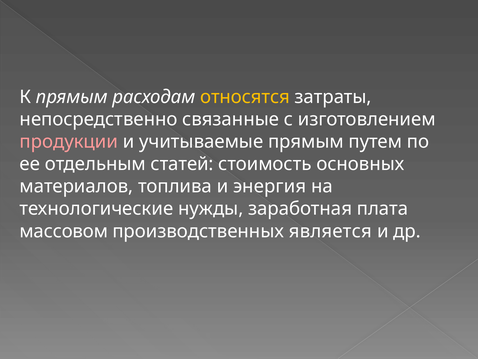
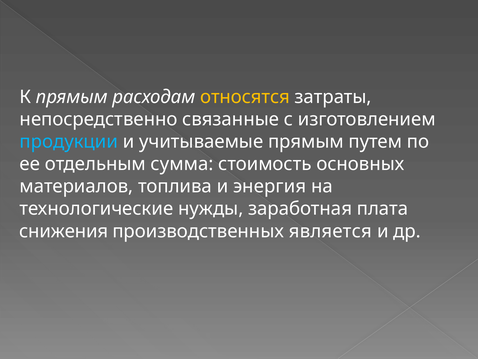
продукции colour: pink -> light blue
статей: статей -> сумма
массовом: массовом -> снижения
